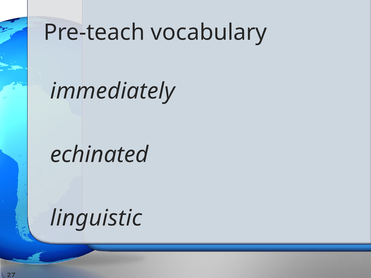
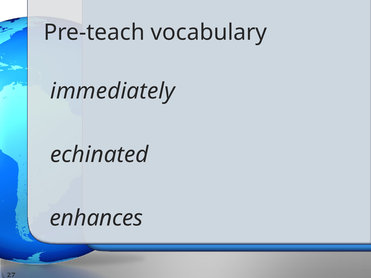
linguistic: linguistic -> enhances
